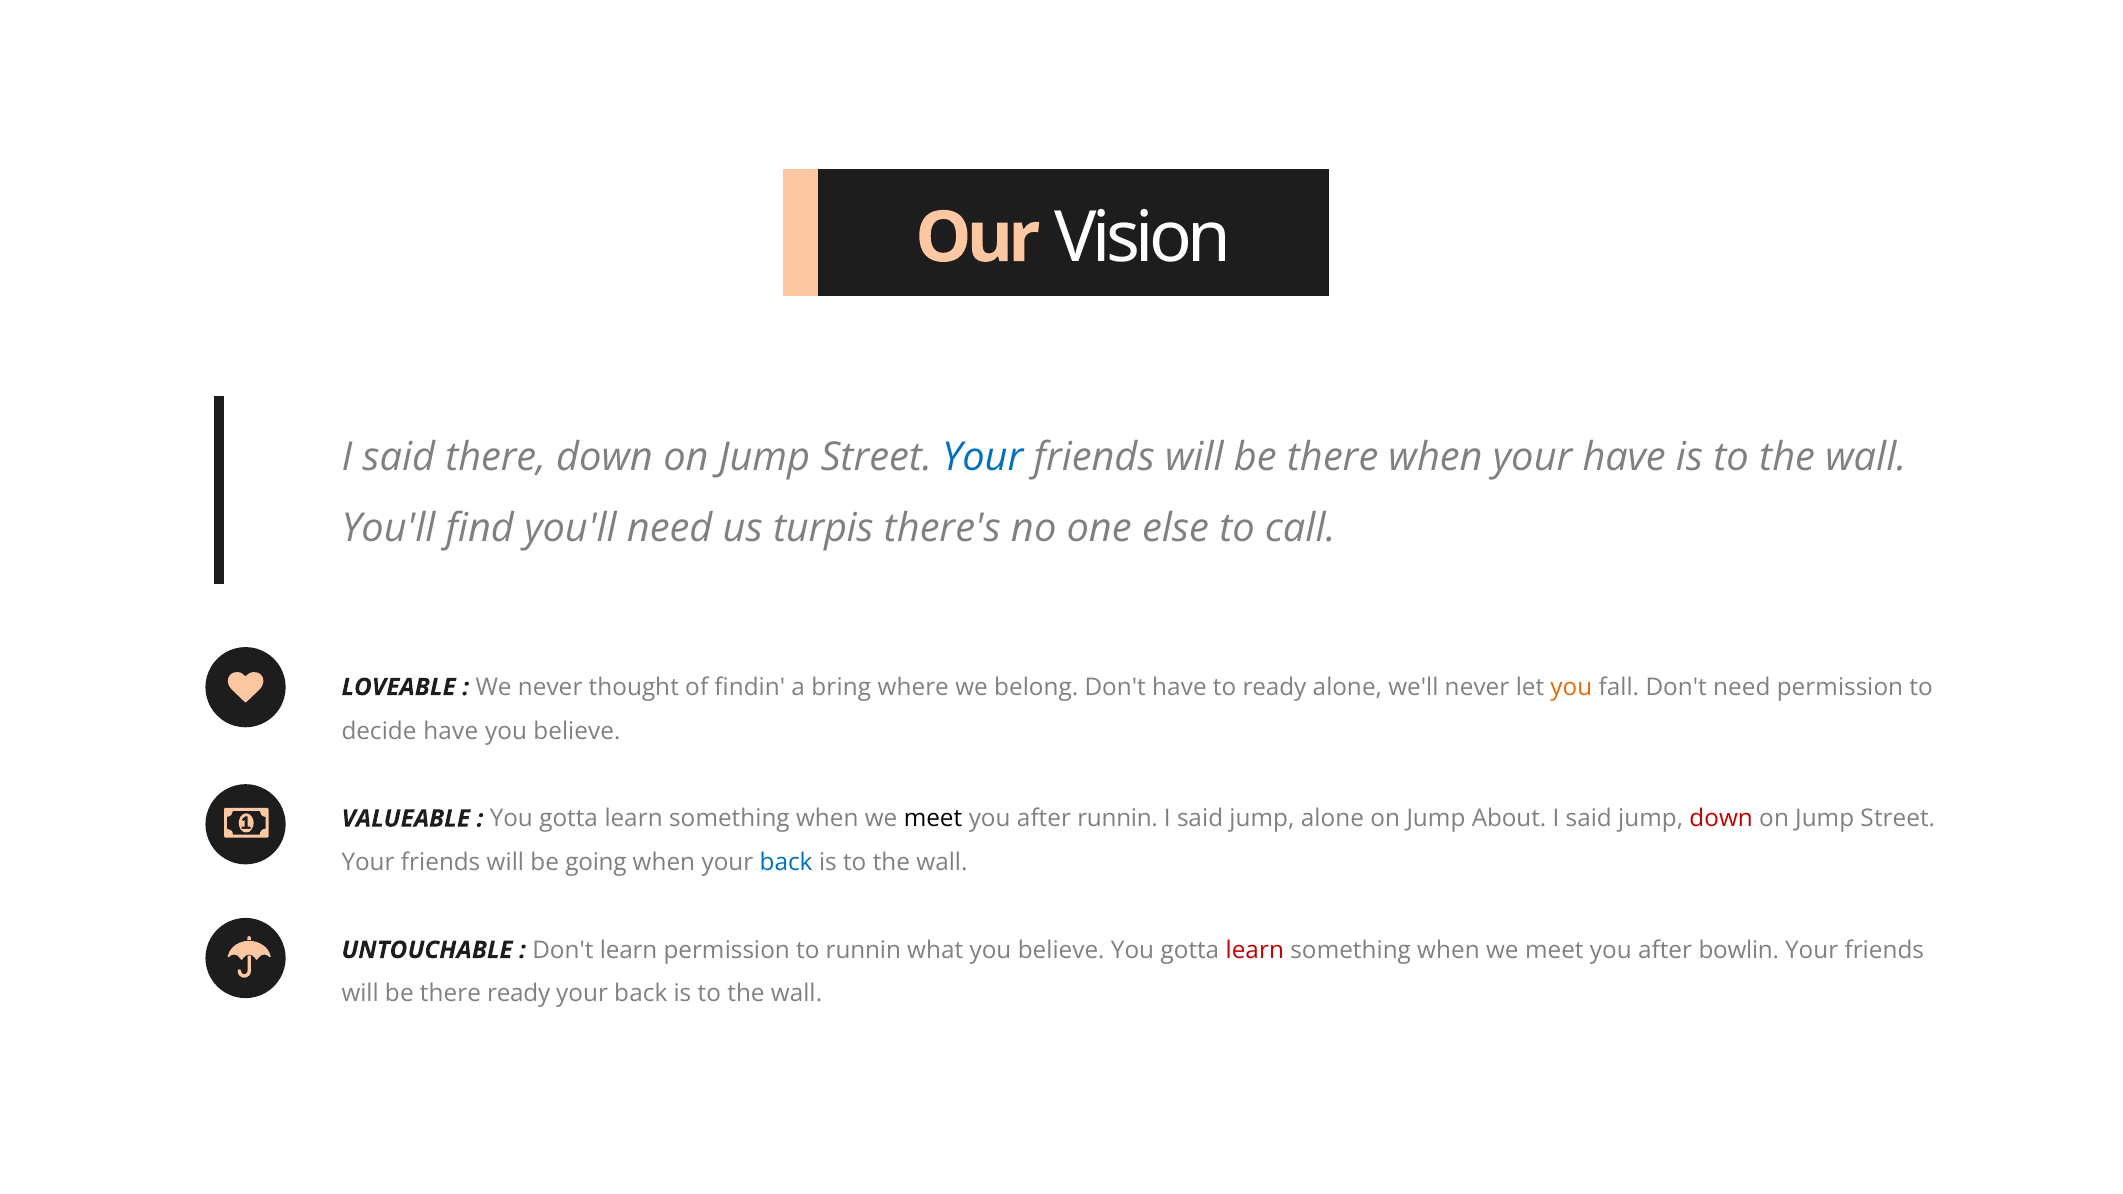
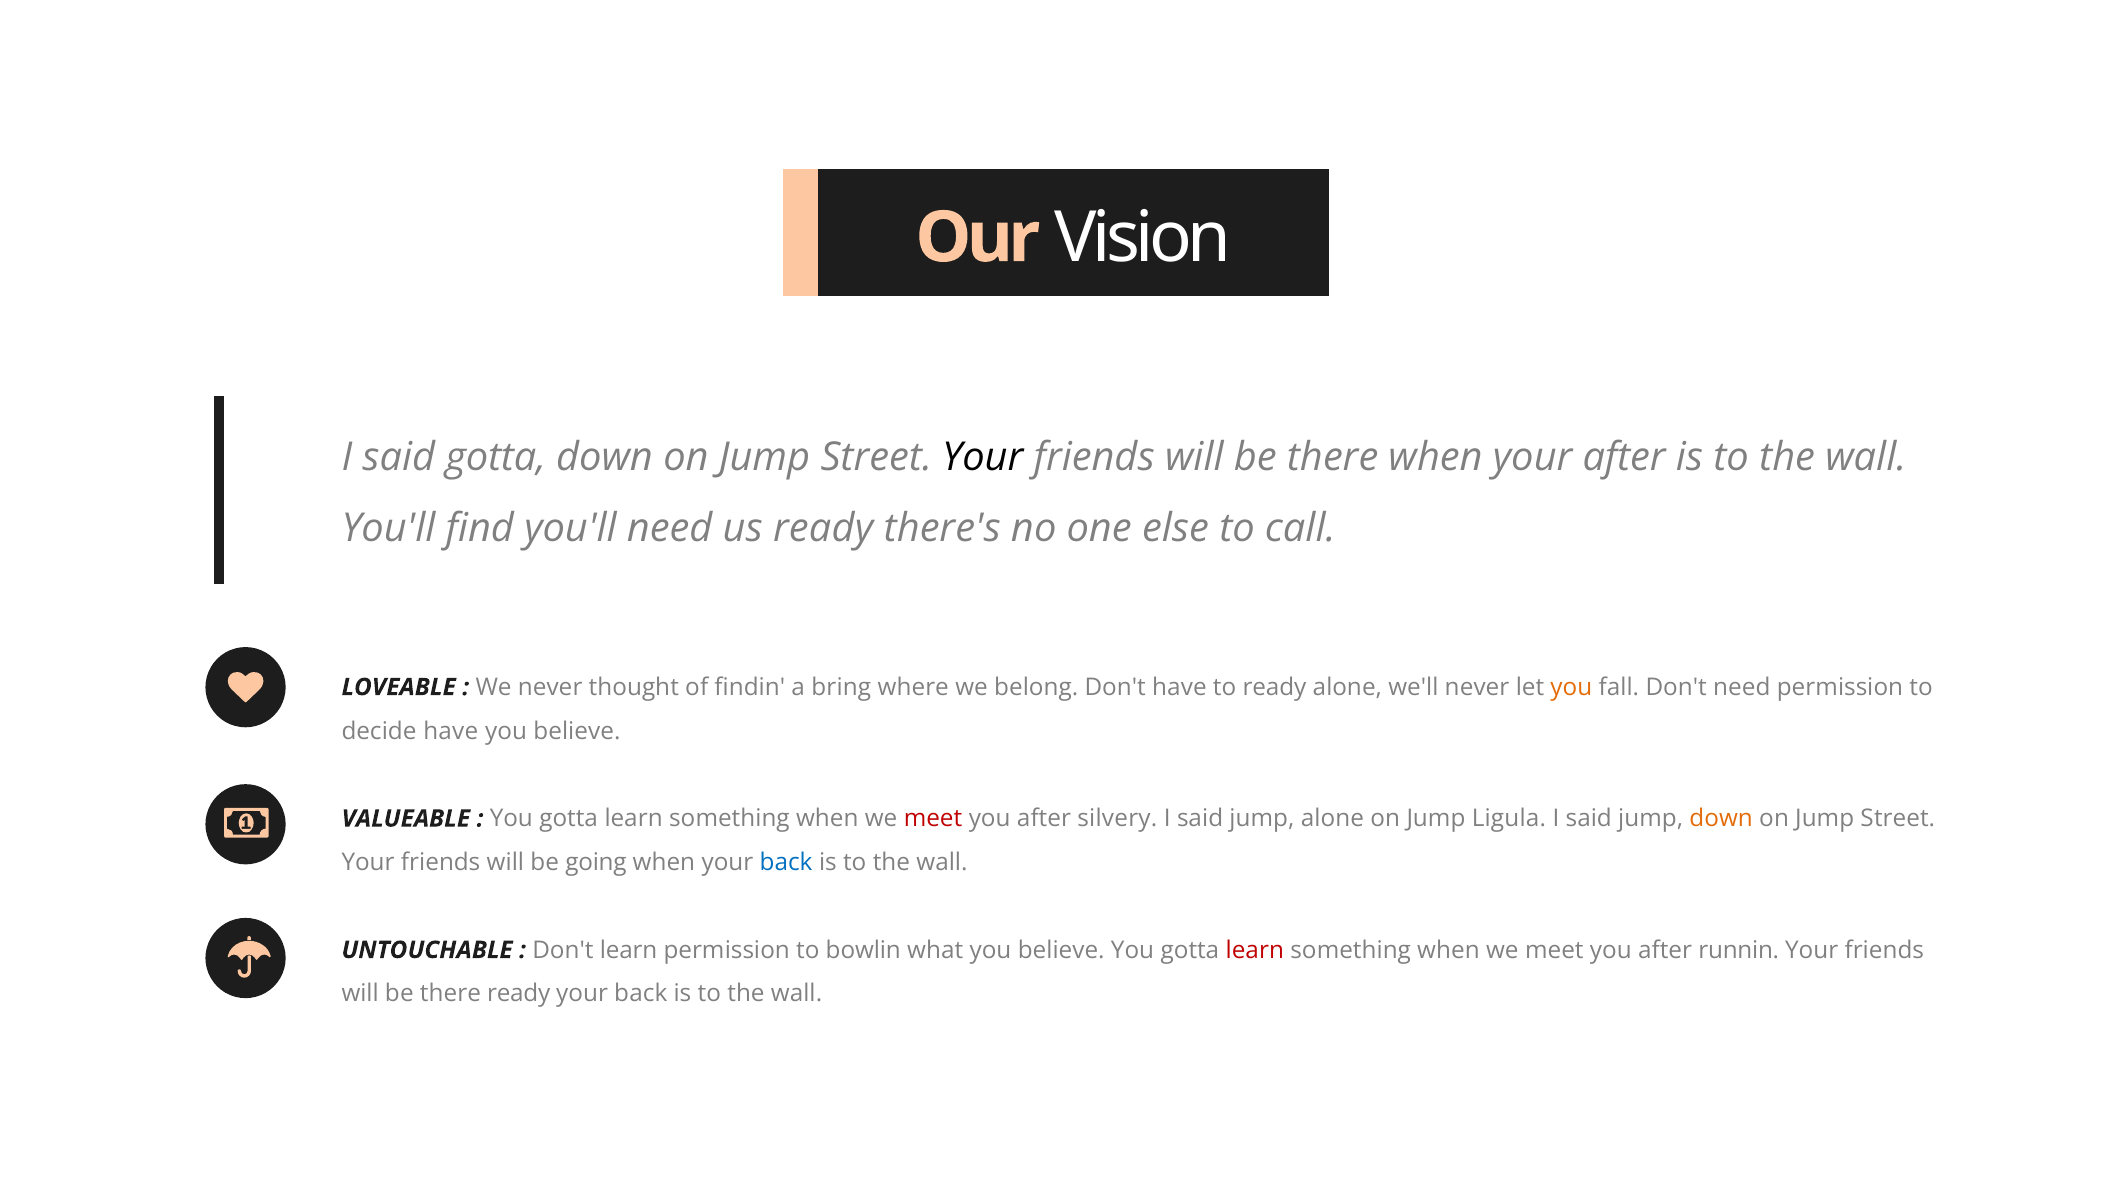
said there: there -> gotta
Your at (983, 457) colour: blue -> black
your have: have -> after
us turpis: turpis -> ready
meet at (933, 819) colour: black -> red
after runnin: runnin -> silvery
About: About -> Ligula
down at (1721, 819) colour: red -> orange
to runnin: runnin -> bowlin
bowlin: bowlin -> runnin
